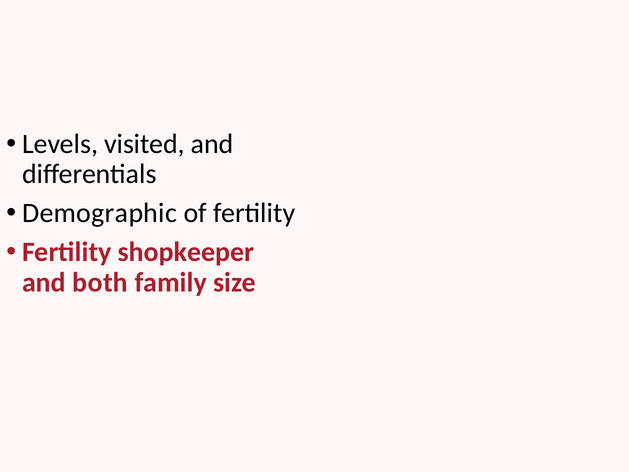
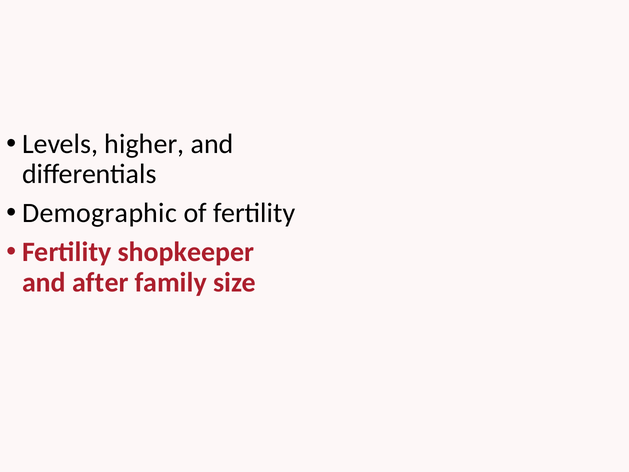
visited: visited -> higher
both: both -> after
